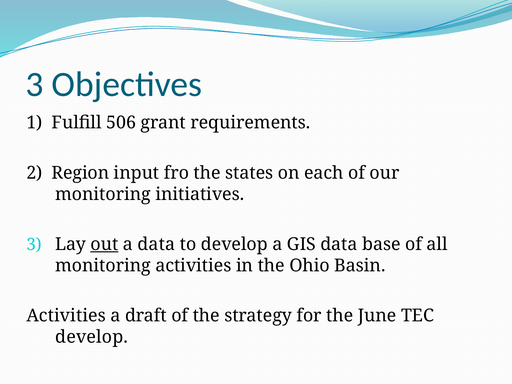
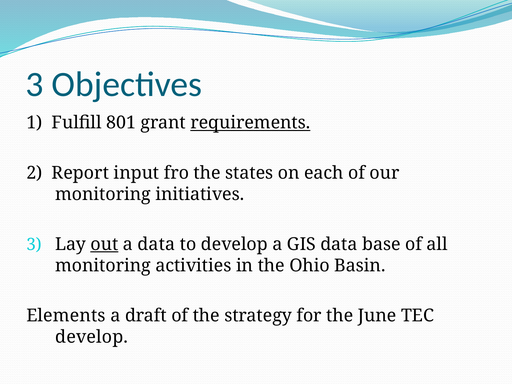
506: 506 -> 801
requirements underline: none -> present
Region: Region -> Report
Activities at (66, 316): Activities -> Elements
